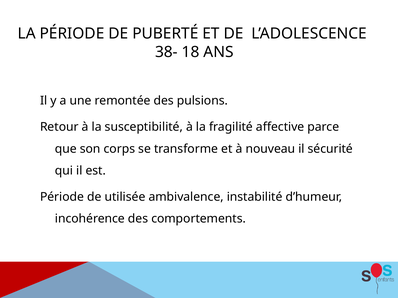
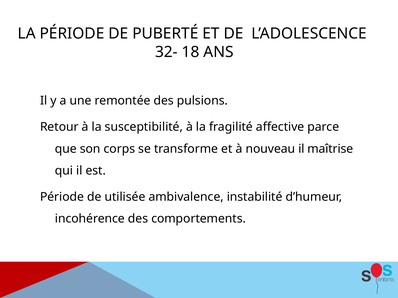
38-: 38- -> 32-
sécurité: sécurité -> maîtrise
